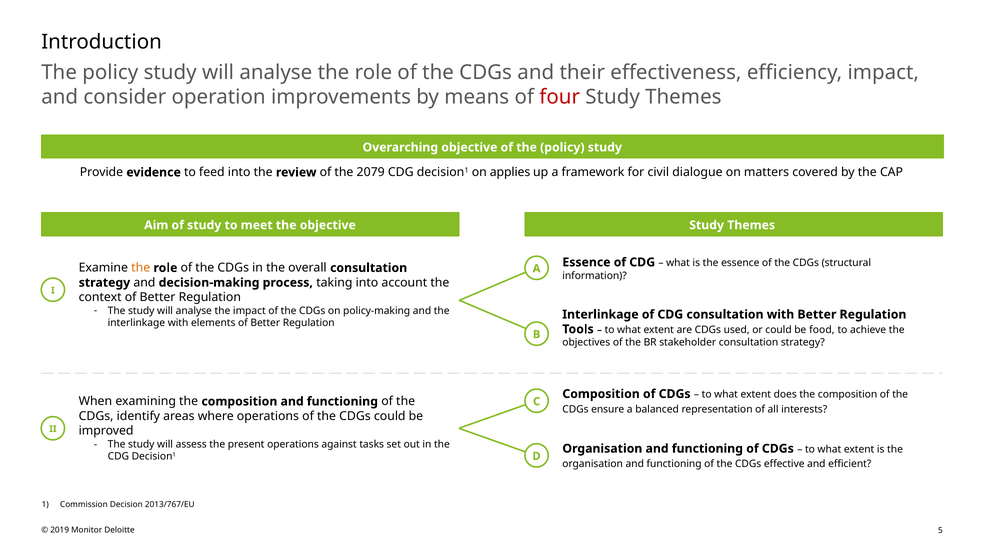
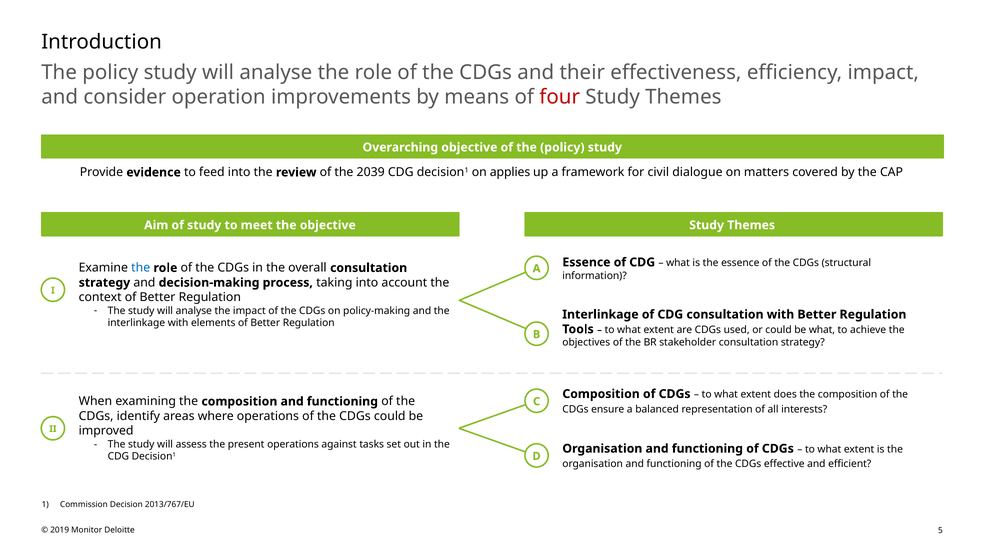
2079: 2079 -> 2039
the at (141, 268) colour: orange -> blue
be food: food -> what
